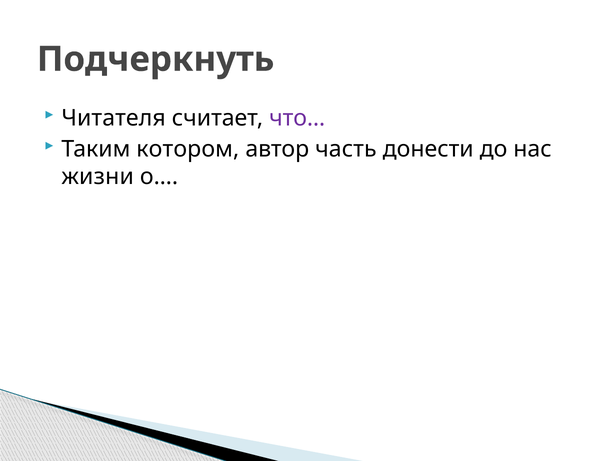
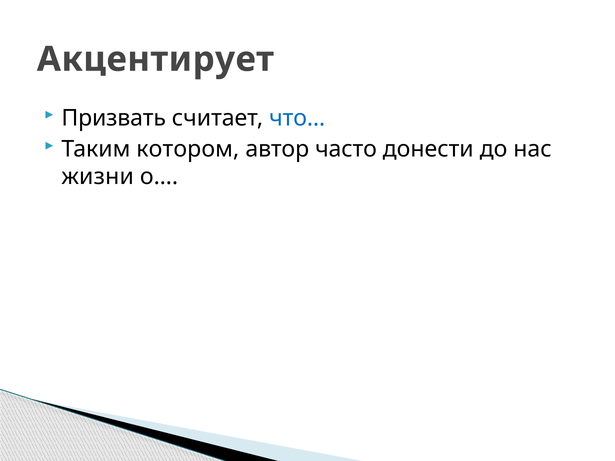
Подчеркнуть: Подчеркнуть -> Акцентирует
Читателя: Читателя -> Призвать
что… colour: purple -> blue
часть: часть -> часто
